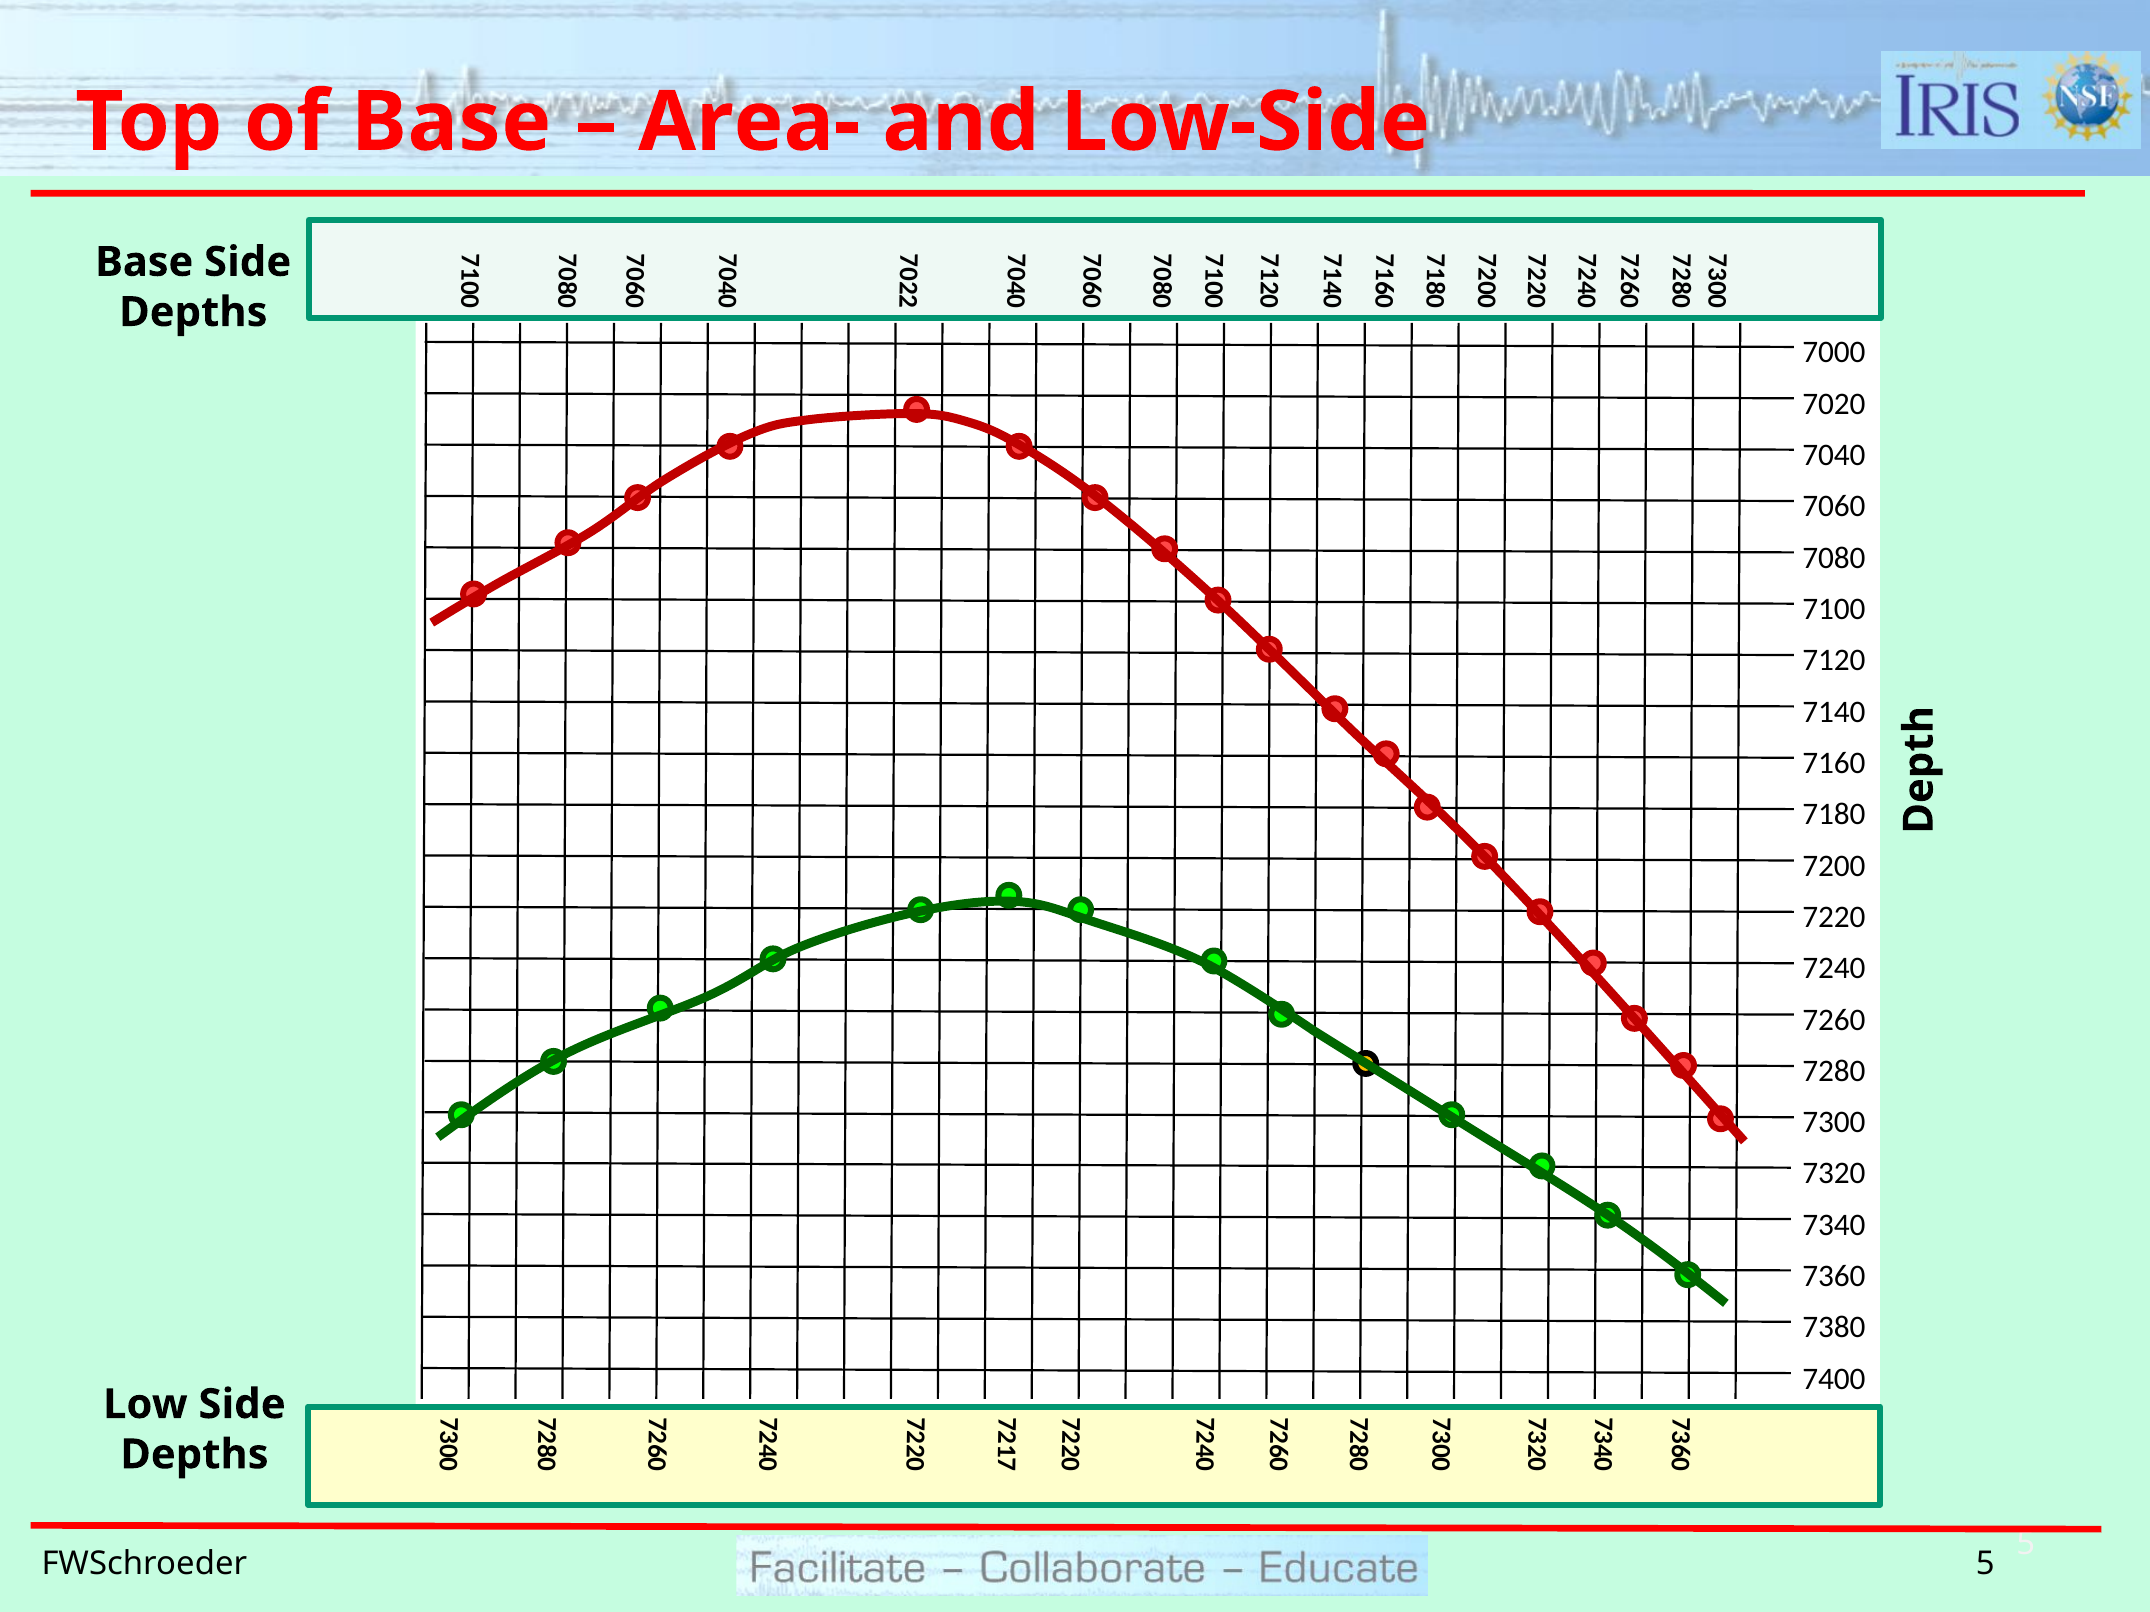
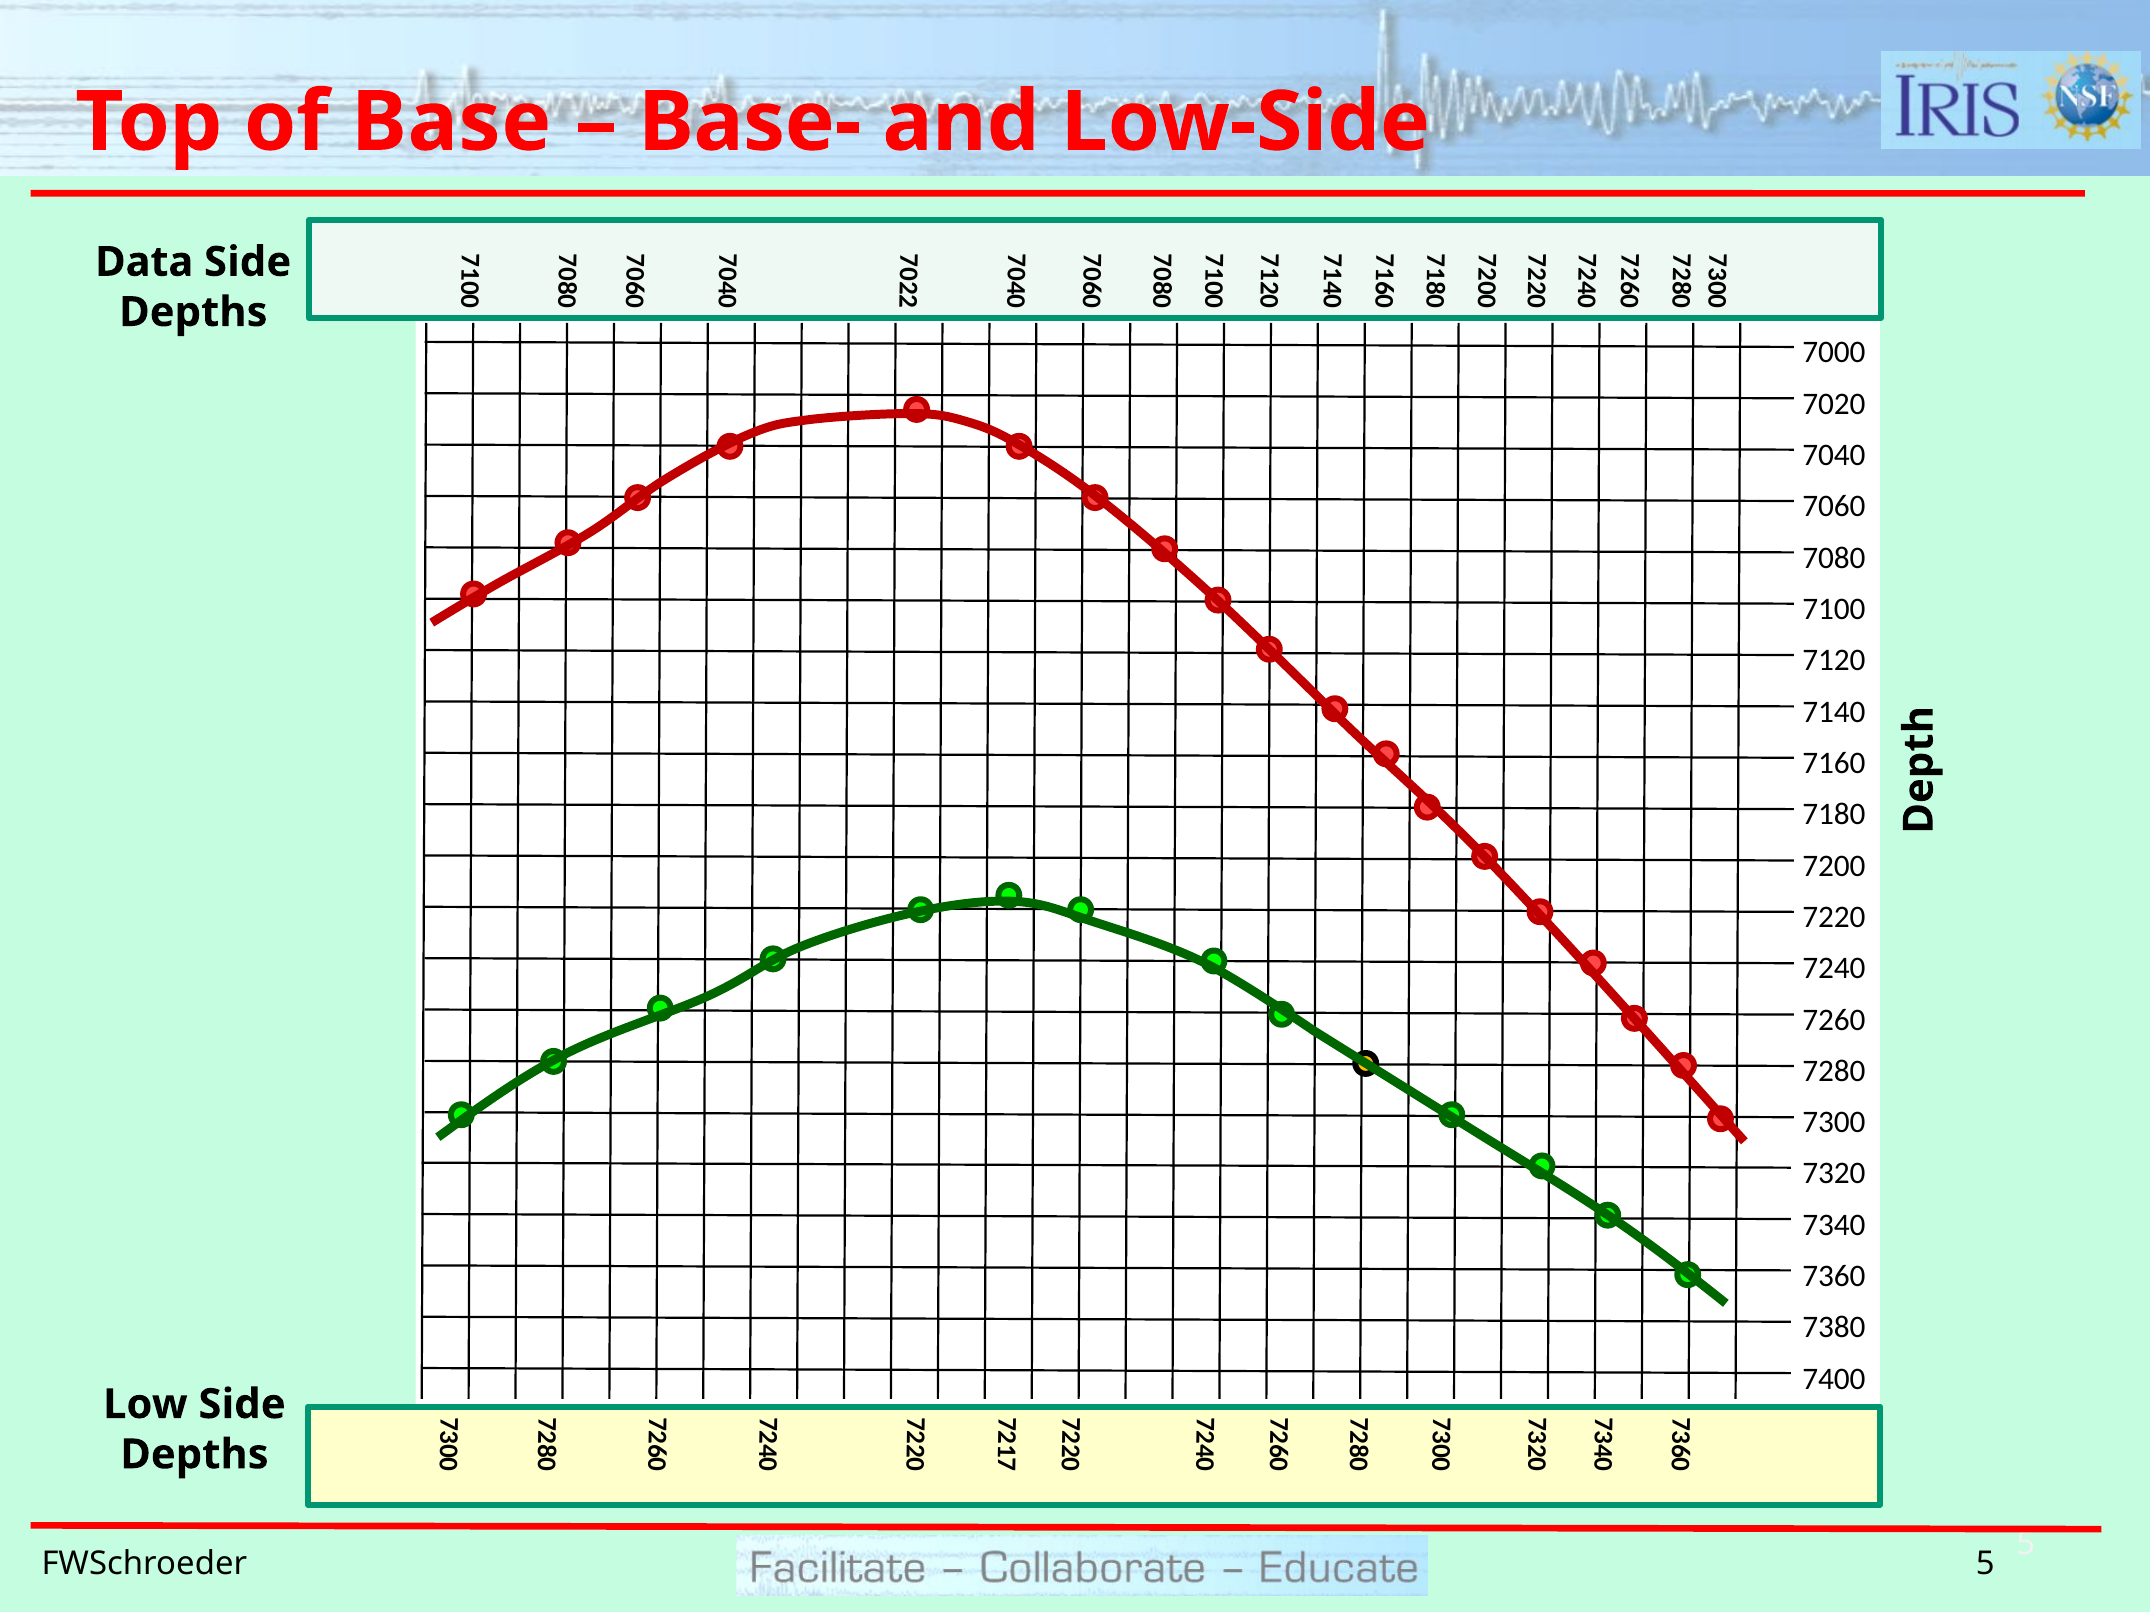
Area-: Area- -> Base-
Base at (144, 262): Base -> Data
